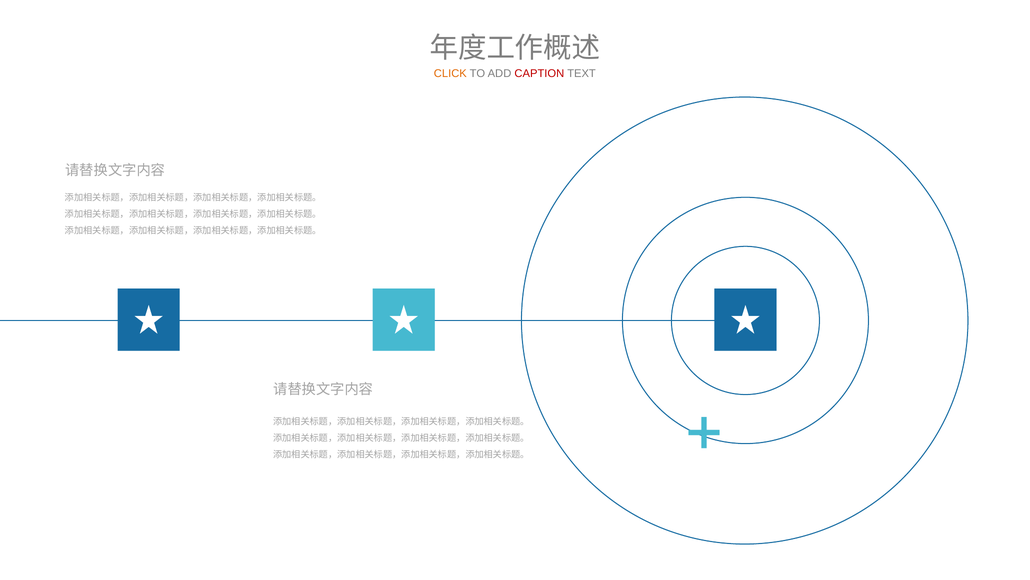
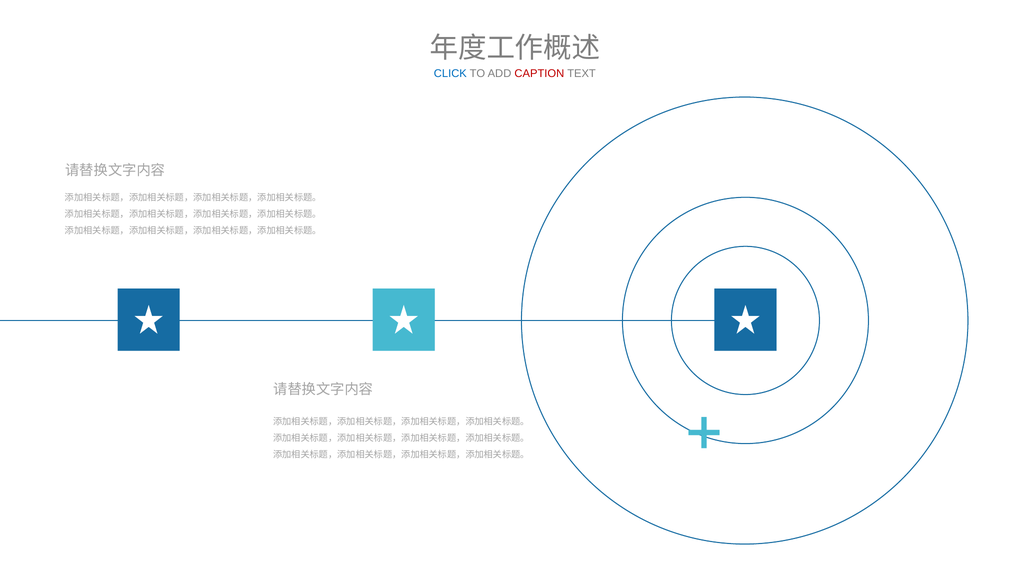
CLICK colour: orange -> blue
